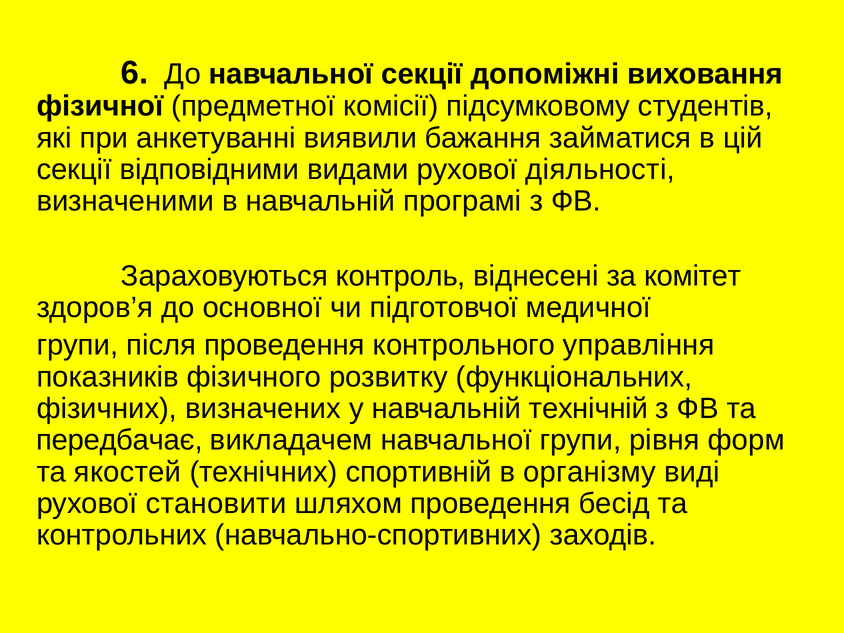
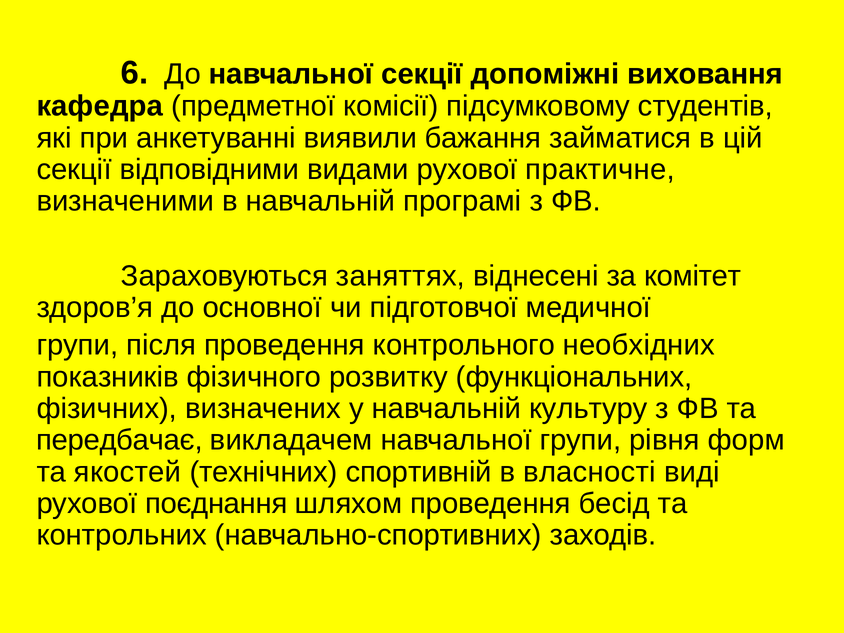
фізичної: фізичної -> кафедра
діяльності: діяльності -> практичне
контроль: контроль -> заняттях
управління: управління -> необхідних
технічній: технічній -> культуру
організму: організму -> власності
становити: становити -> поєднання
